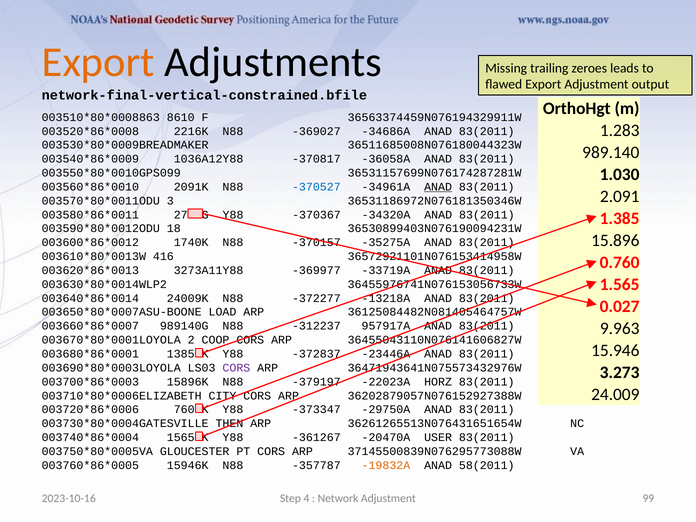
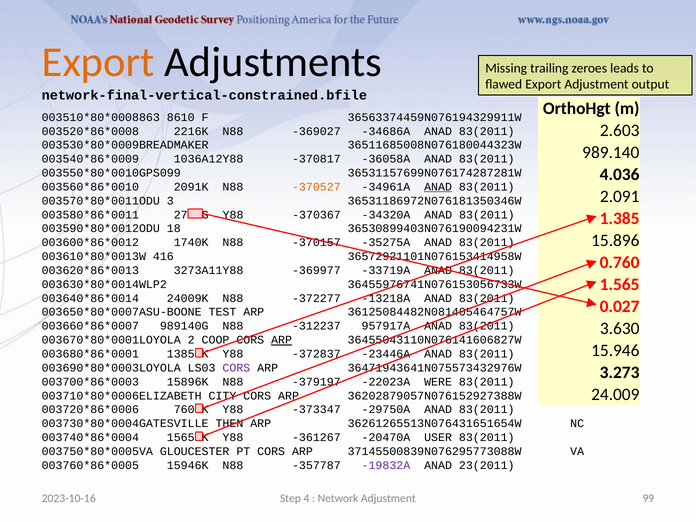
1.283: 1.283 -> 2.603
1.030: 1.030 -> 4.036
-370527 colour: blue -> orange
LOAD: LOAD -> TEST
9.963: 9.963 -> 3.630
ARP at (282, 340) underline: none -> present
HORZ: HORZ -> WERE
-19832A colour: orange -> purple
58(2011: 58(2011 -> 23(2011
